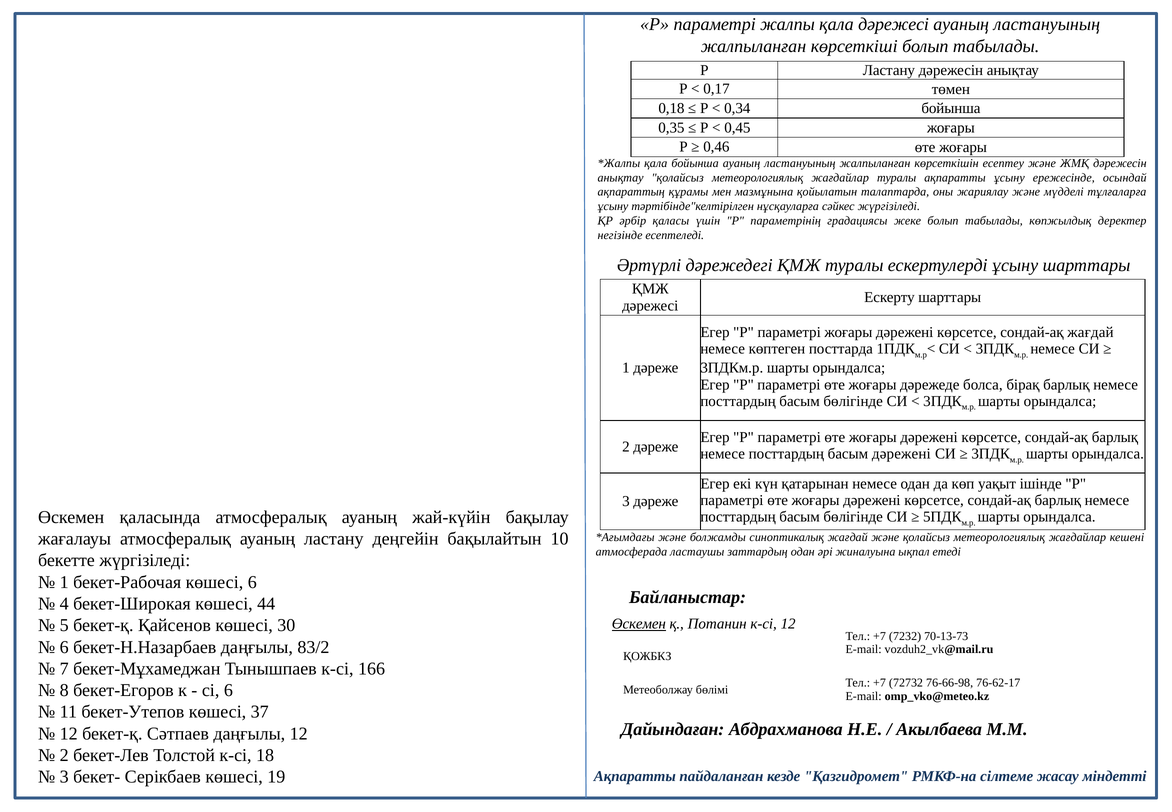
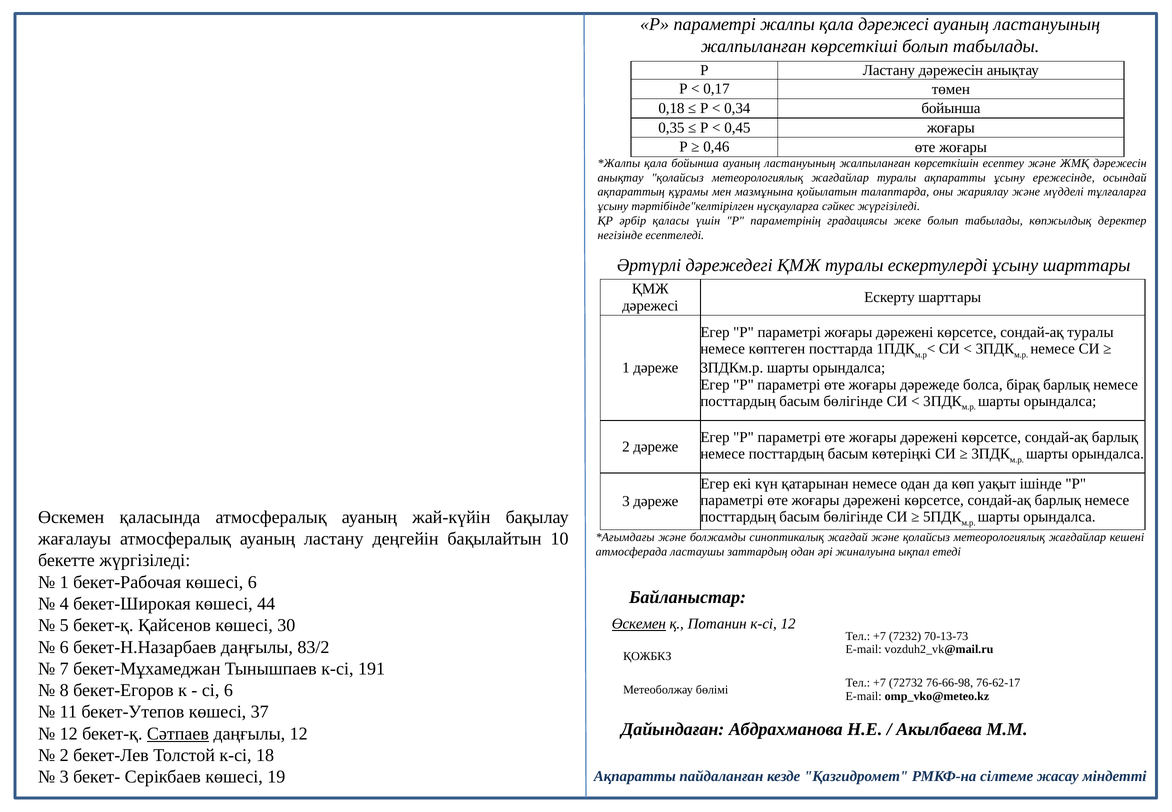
сондай-ақ жағдай: жағдай -> туралы
басым дәрежені: дәрежені -> көтеріңкі
166: 166 -> 191
Сәтпаев underline: none -> present
